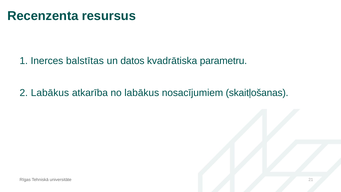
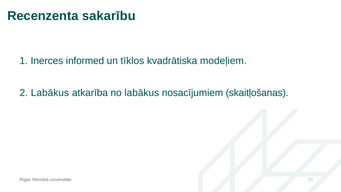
resursus: resursus -> sakarību
balstītas: balstītas -> informed
datos: datos -> tīklos
parametru: parametru -> modeļiem
